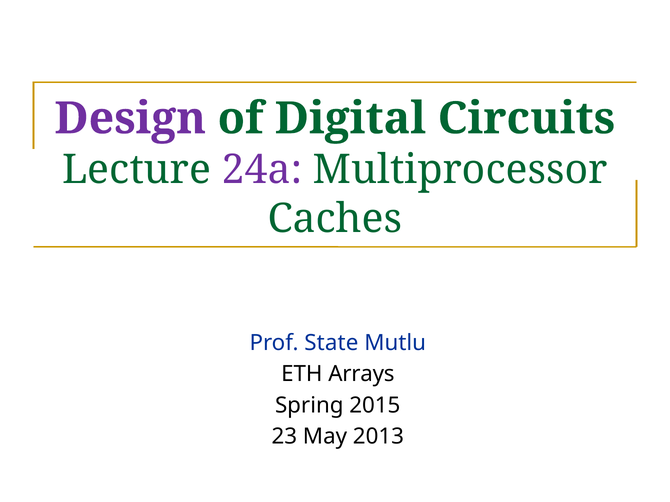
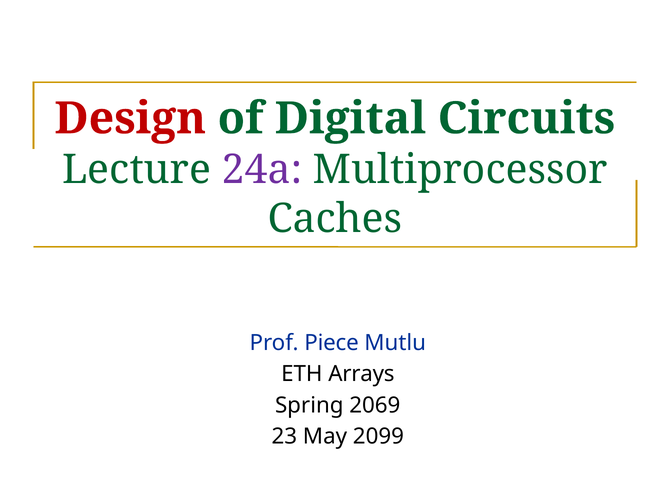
Design colour: purple -> red
State: State -> Piece
2015: 2015 -> 2069
2013: 2013 -> 2099
